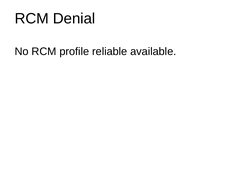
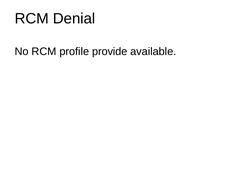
reliable: reliable -> provide
